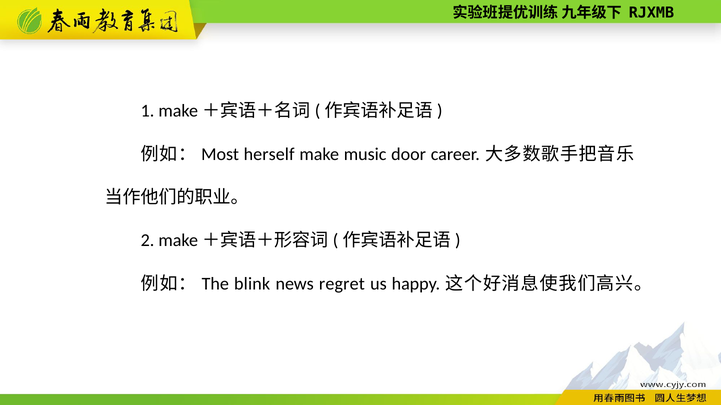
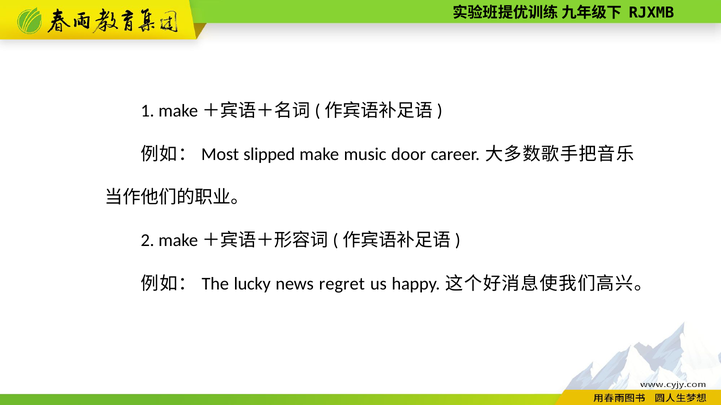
herself: herself -> slipped
blink: blink -> lucky
